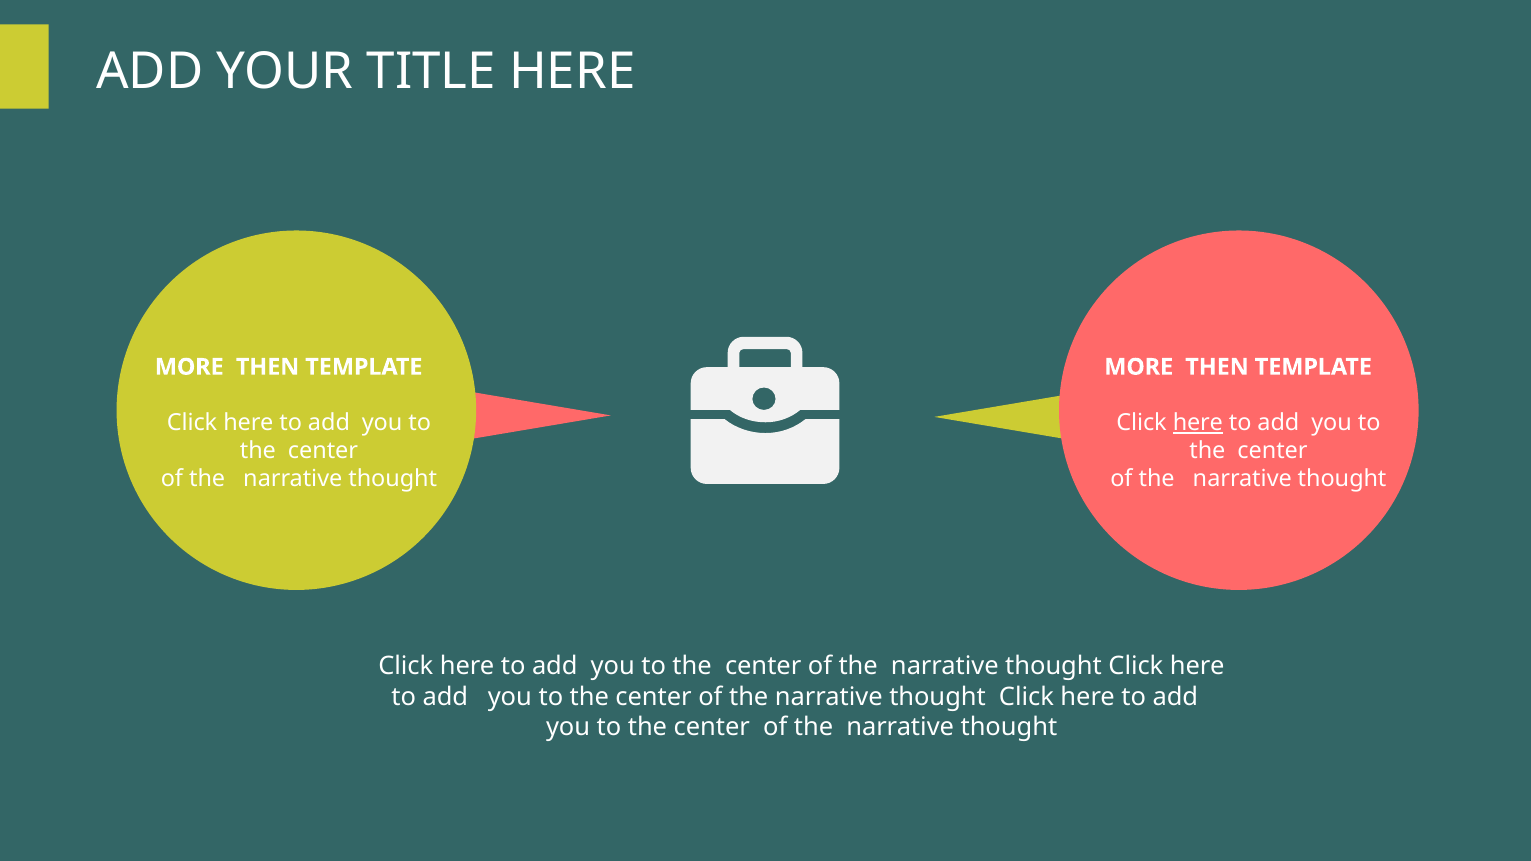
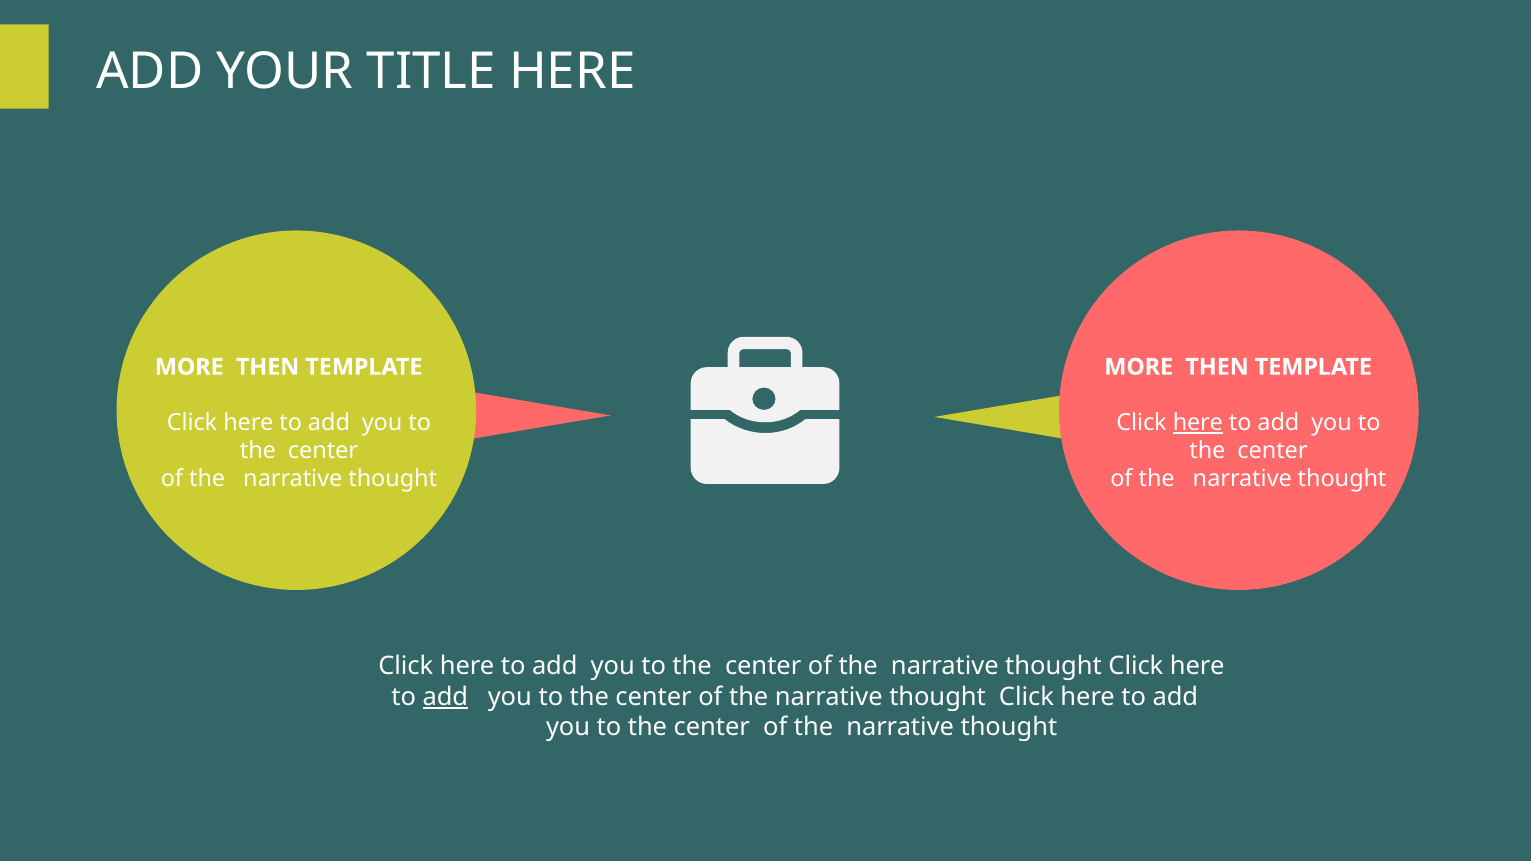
add at (445, 697) underline: none -> present
